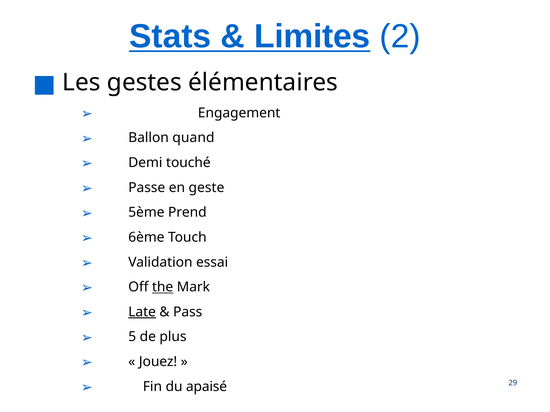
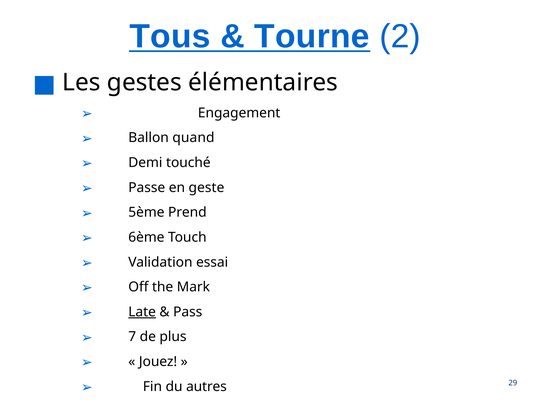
Stats: Stats -> Tous
Limites: Limites -> Tourne
the underline: present -> none
5: 5 -> 7
apaisé: apaisé -> autres
